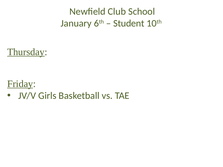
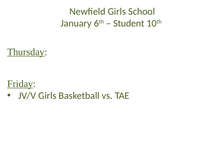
Newfield Club: Club -> Girls
